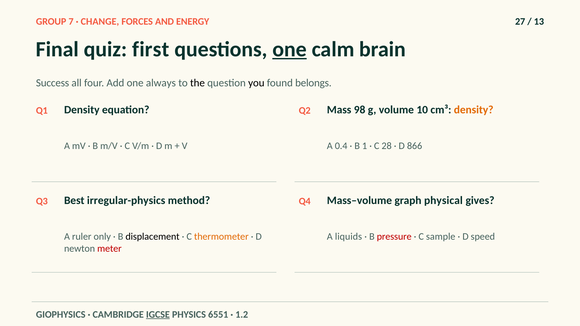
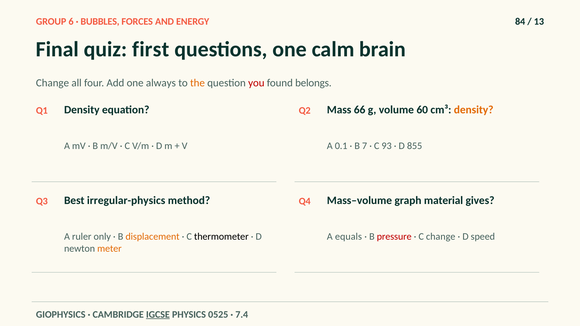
7: 7 -> 6
CHANGE: CHANGE -> BUBBLES
27: 27 -> 84
one at (290, 49) underline: present -> none
Success at (53, 83): Success -> Change
the colour: black -> orange
you colour: black -> red
98: 98 -> 66
10: 10 -> 60
0.4: 0.4 -> 0.1
1: 1 -> 7
28: 28 -> 93
866: 866 -> 855
physical: physical -> material
displacement colour: black -> orange
thermometer colour: orange -> black
liquids: liquids -> equals
C sample: sample -> change
meter colour: red -> orange
6551: 6551 -> 0525
1.2: 1.2 -> 7.4
